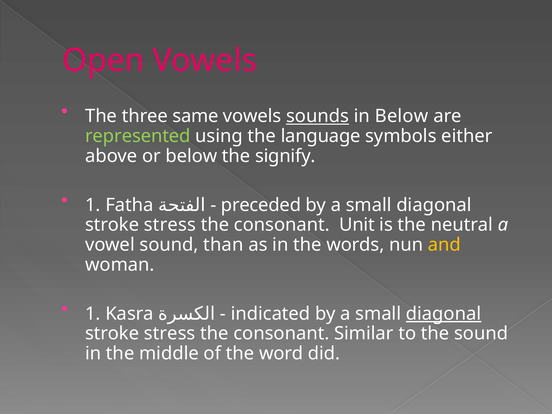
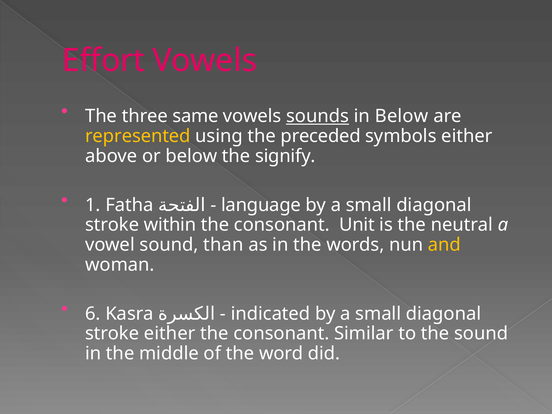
Open: Open -> Effort
represented colour: light green -> yellow
language: language -> preceded
preceded: preceded -> language
stress at (170, 225): stress -> within
1 at (93, 314): 1 -> 6
diagonal at (444, 314) underline: present -> none
stress at (170, 334): stress -> either
